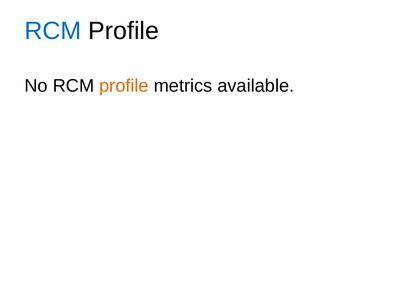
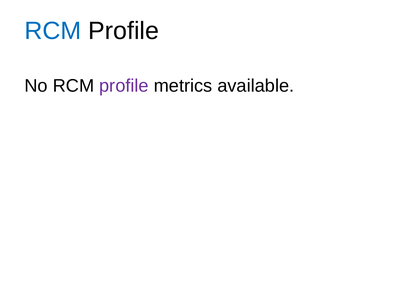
profile at (124, 86) colour: orange -> purple
